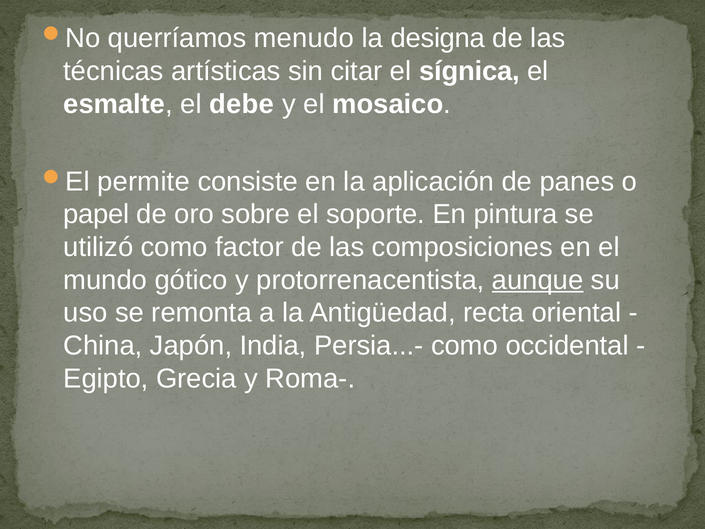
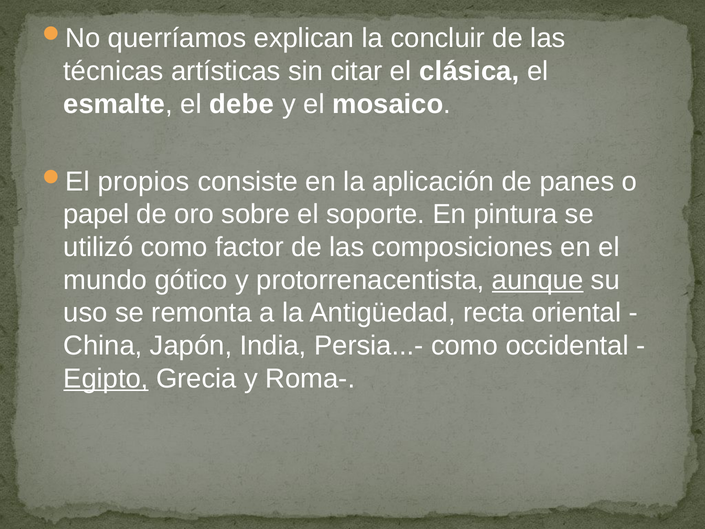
menudo: menudo -> explican
designa: designa -> concluir
sígnica: sígnica -> clásica
permite: permite -> propios
Egipto underline: none -> present
